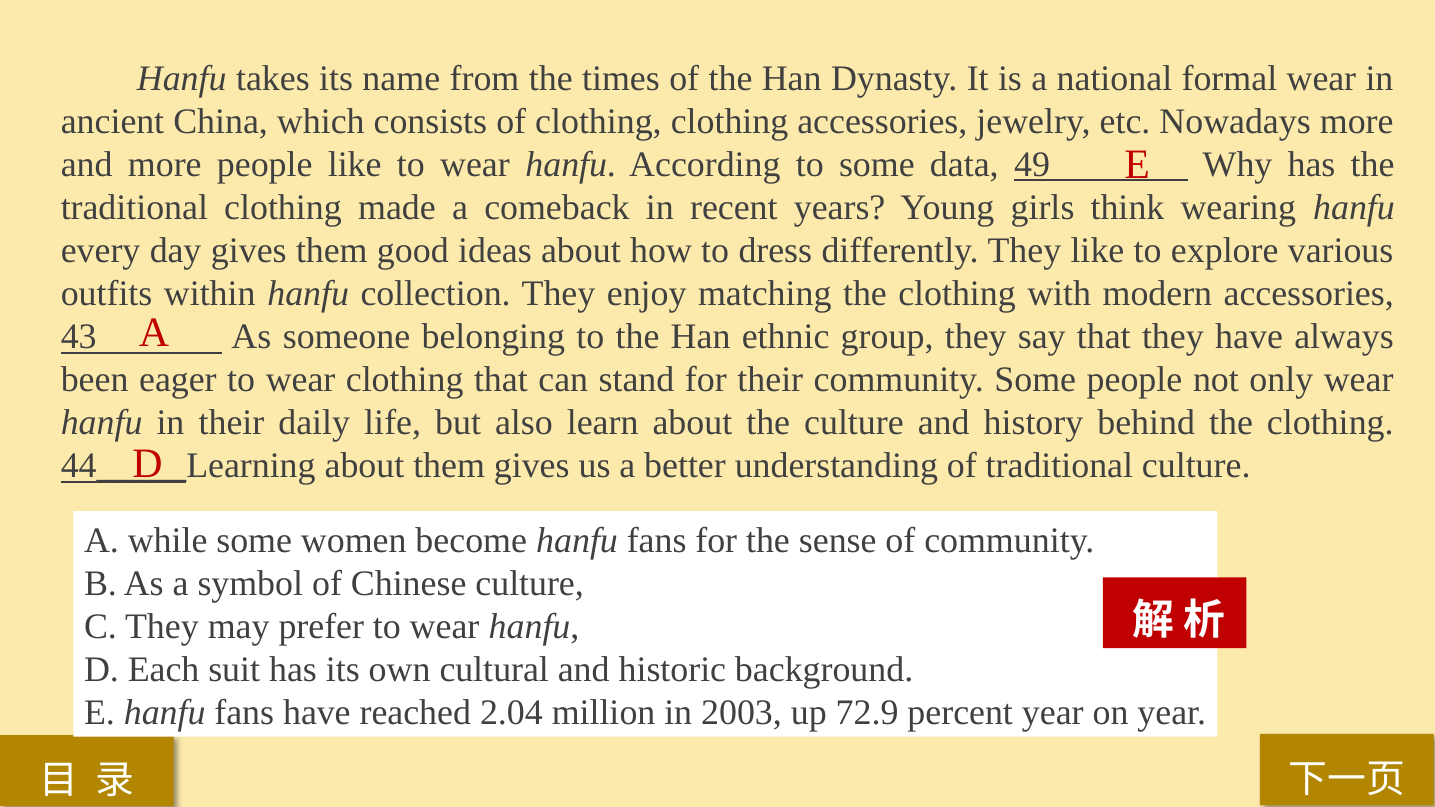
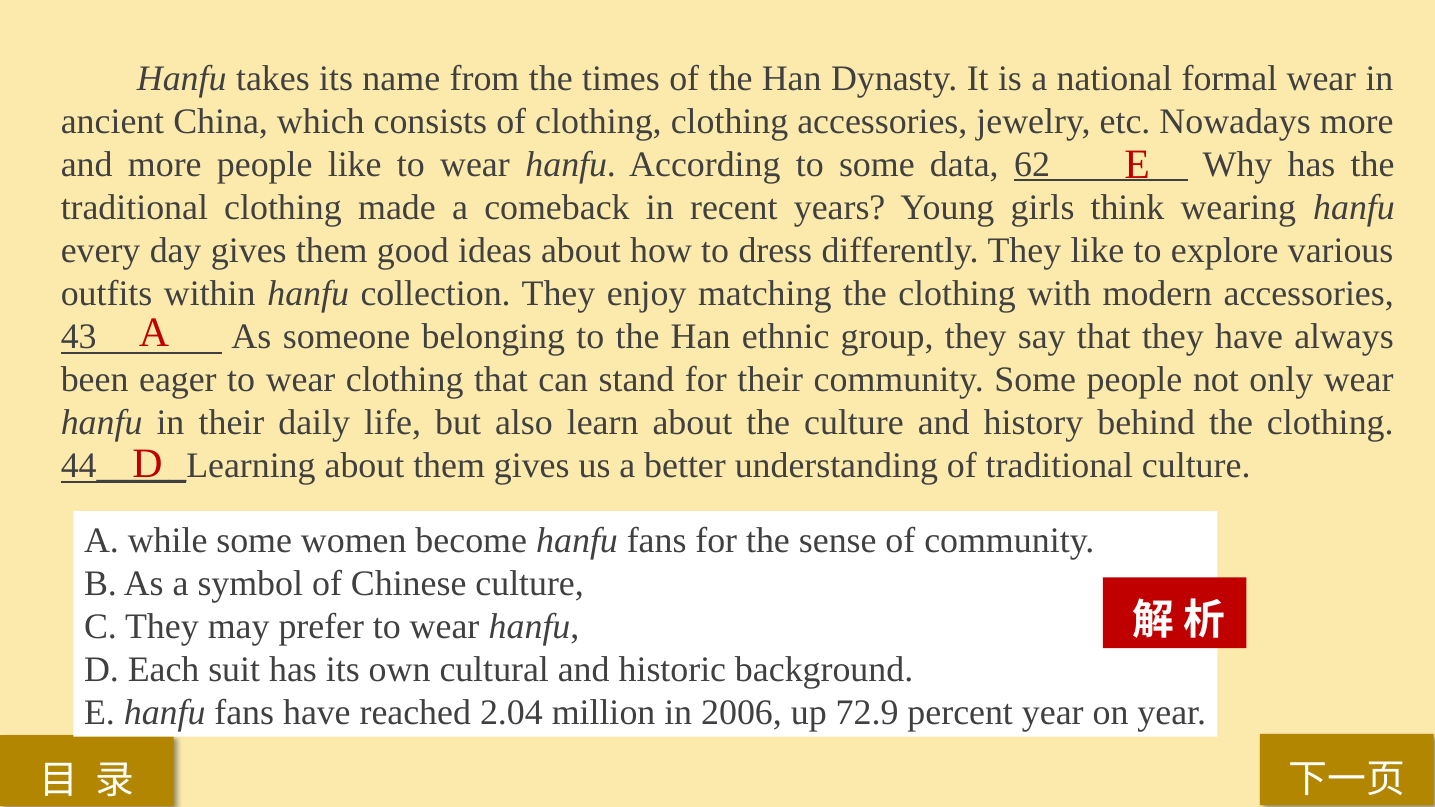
49: 49 -> 62
2003: 2003 -> 2006
